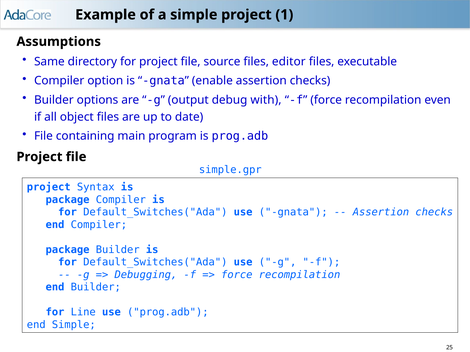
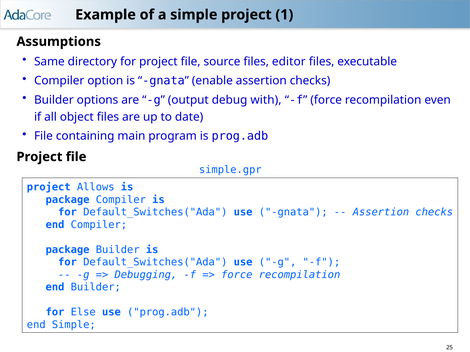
Syntax: Syntax -> Allows
Line: Line -> Else
